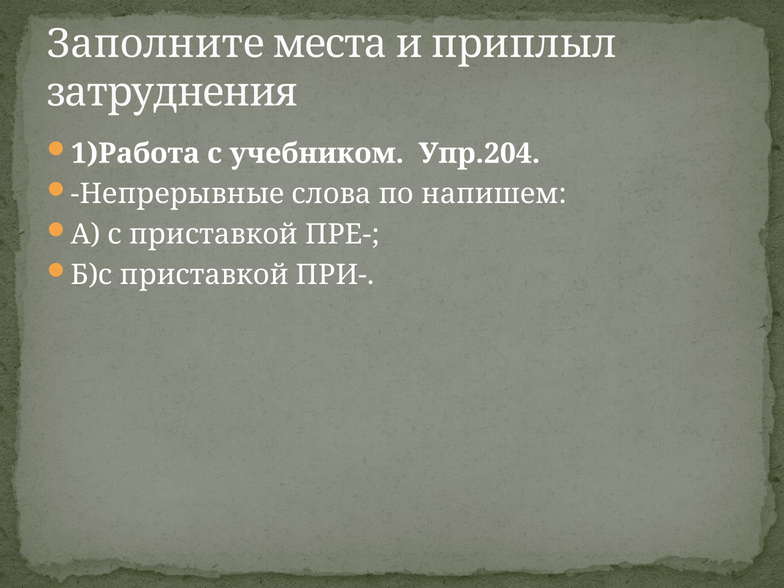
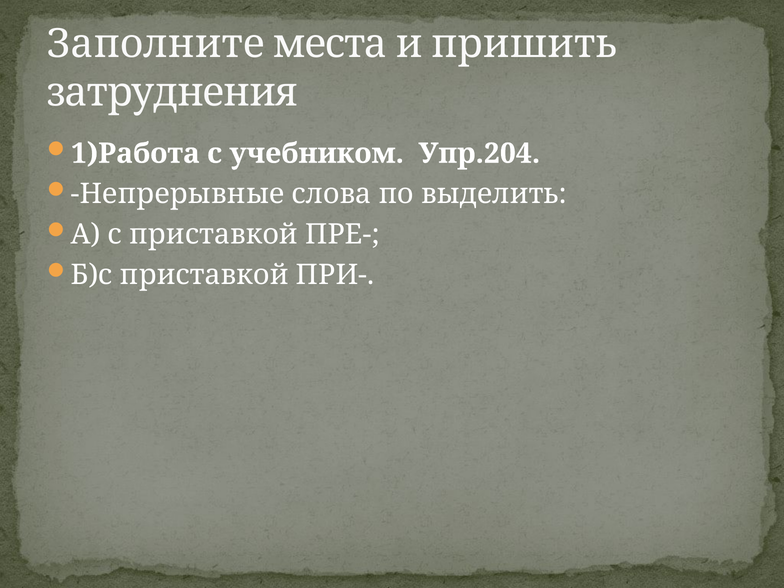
приплыл: приплыл -> пришить
напишем: напишем -> выделить
